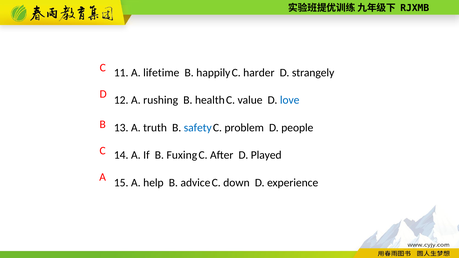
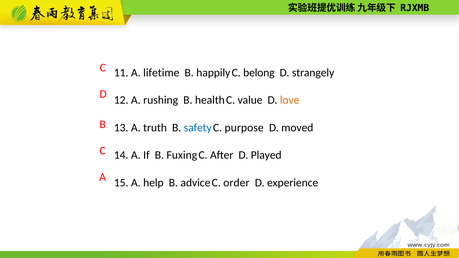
harder: harder -> belong
love colour: blue -> orange
problem: problem -> purpose
people: people -> moved
down: down -> order
